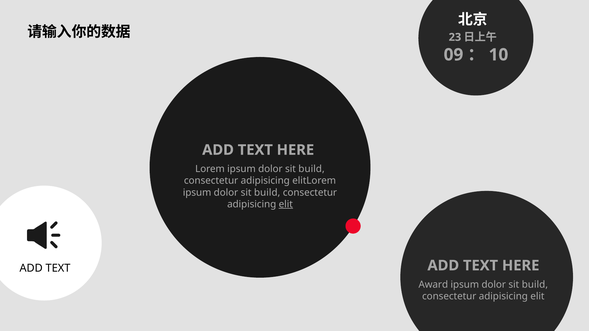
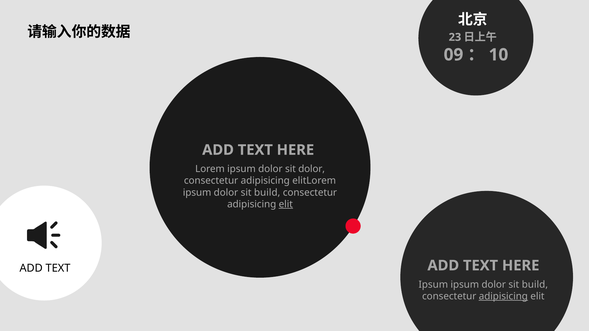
build at (312, 169): build -> dolor
Award at (433, 285): Award -> Ipsum
adipisicing at (503, 297) underline: none -> present
